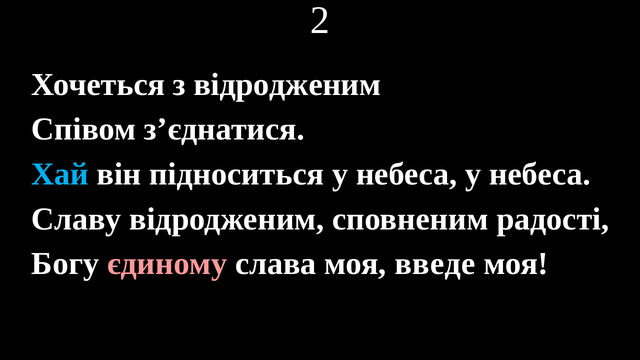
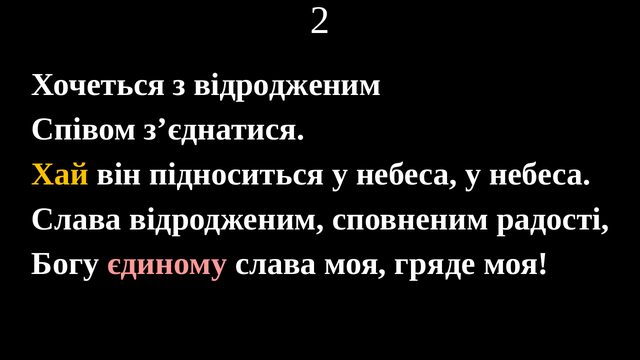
Хай colour: light blue -> yellow
Славу at (76, 219): Славу -> Слава
введе: введе -> гряде
